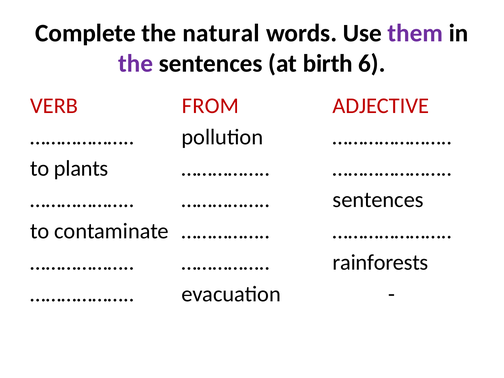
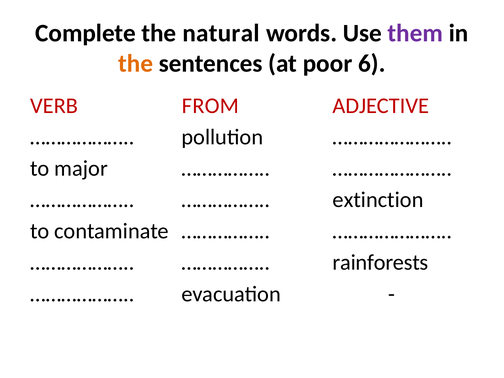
the at (136, 64) colour: purple -> orange
birth: birth -> poor
plants: plants -> major
sentences at (378, 200): sentences -> extinction
